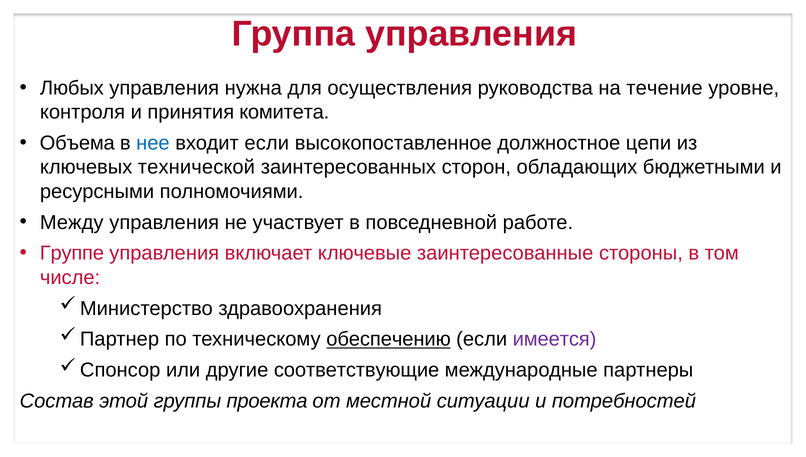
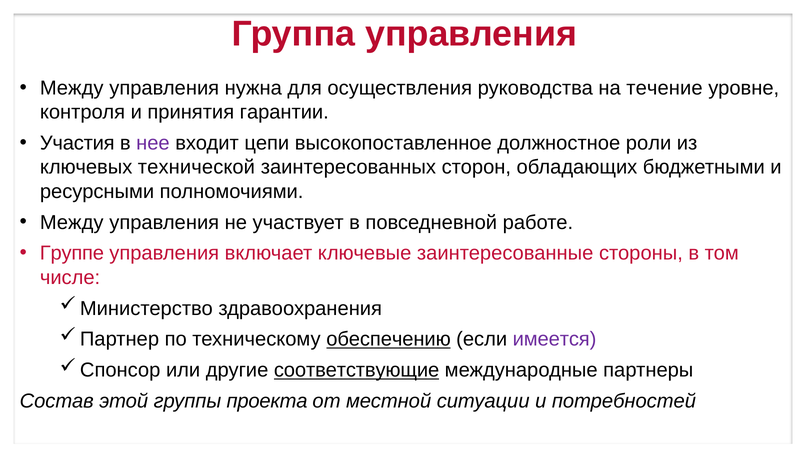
Любых at (72, 88): Любых -> Между
комитета: комитета -> гарантии
Объема: Объема -> Участия
нее colour: blue -> purple
входит если: если -> цепи
цепи: цепи -> роли
соответствующие underline: none -> present
